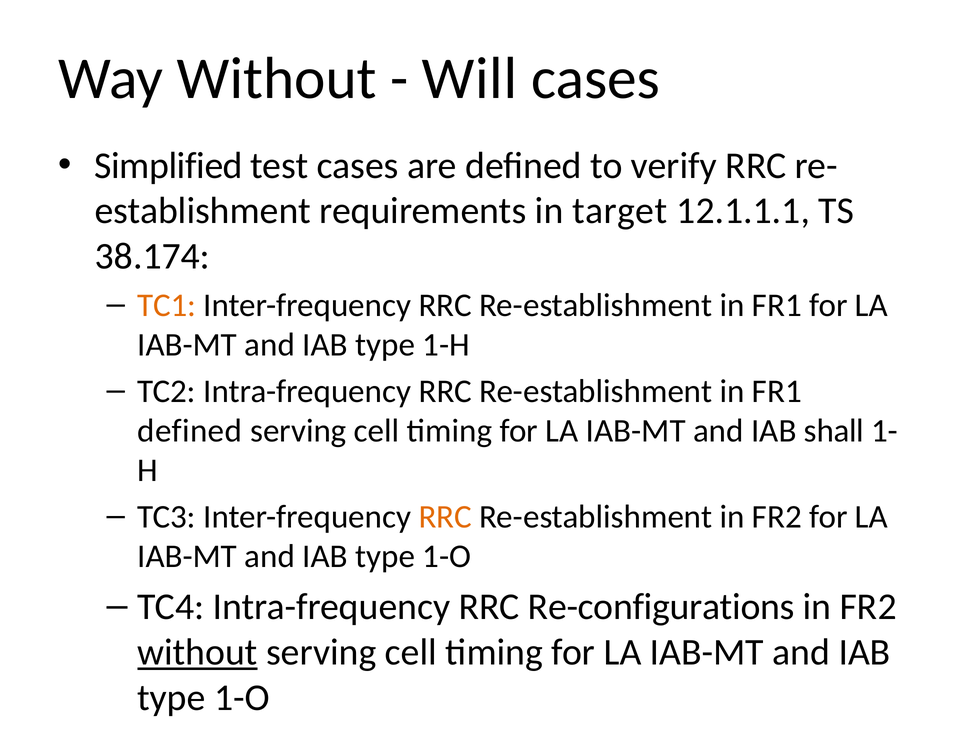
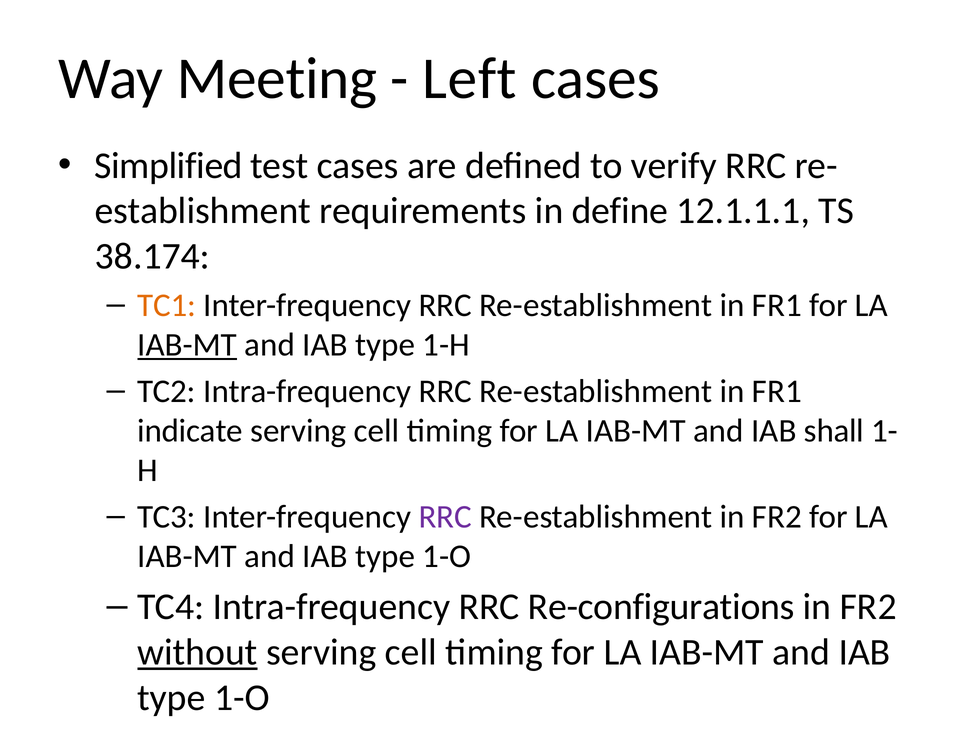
Way Without: Without -> Meeting
Will: Will -> Left
target: target -> define
IAB-MT at (187, 345) underline: none -> present
defined at (190, 431): defined -> indicate
RRC at (445, 517) colour: orange -> purple
